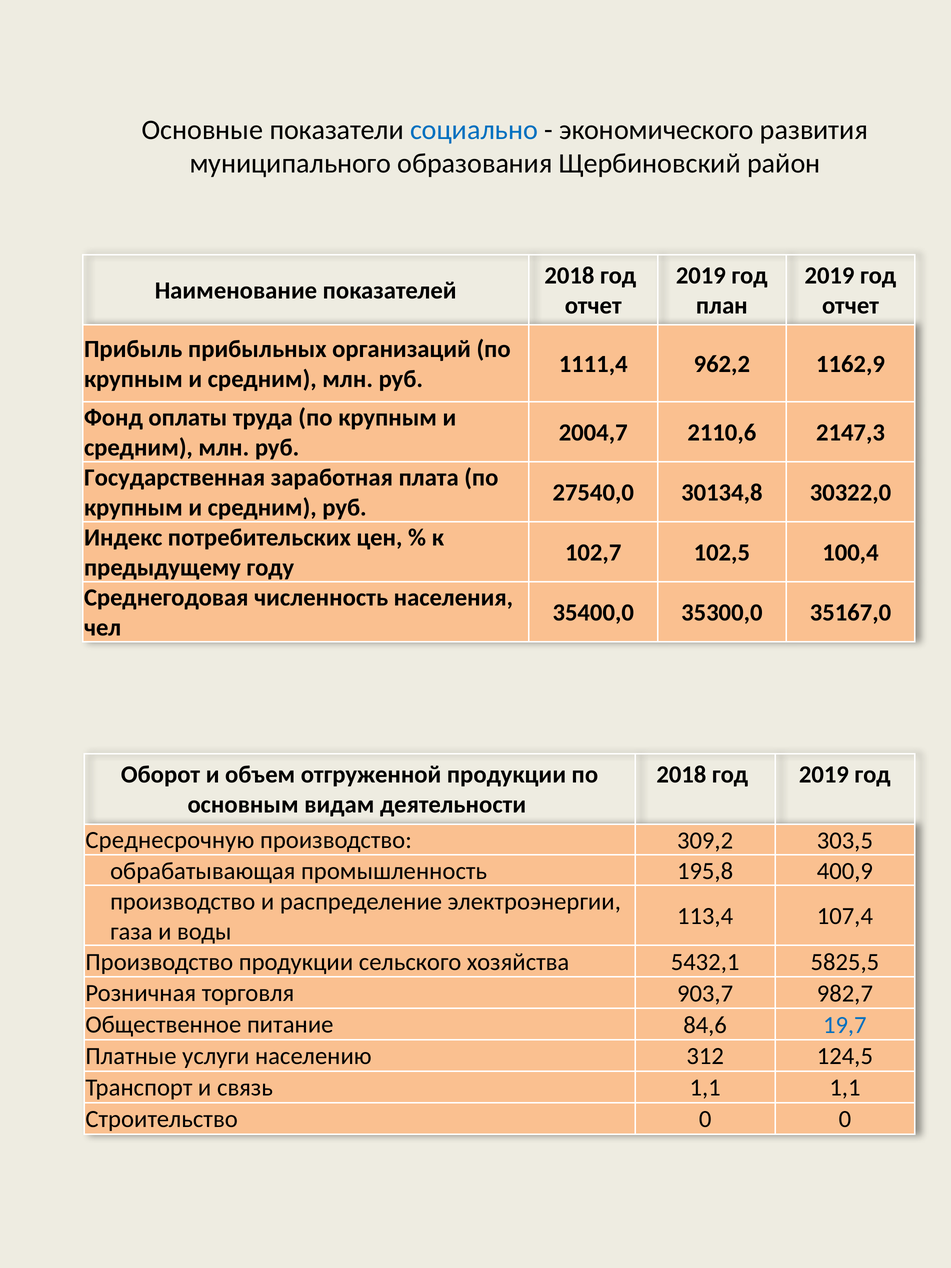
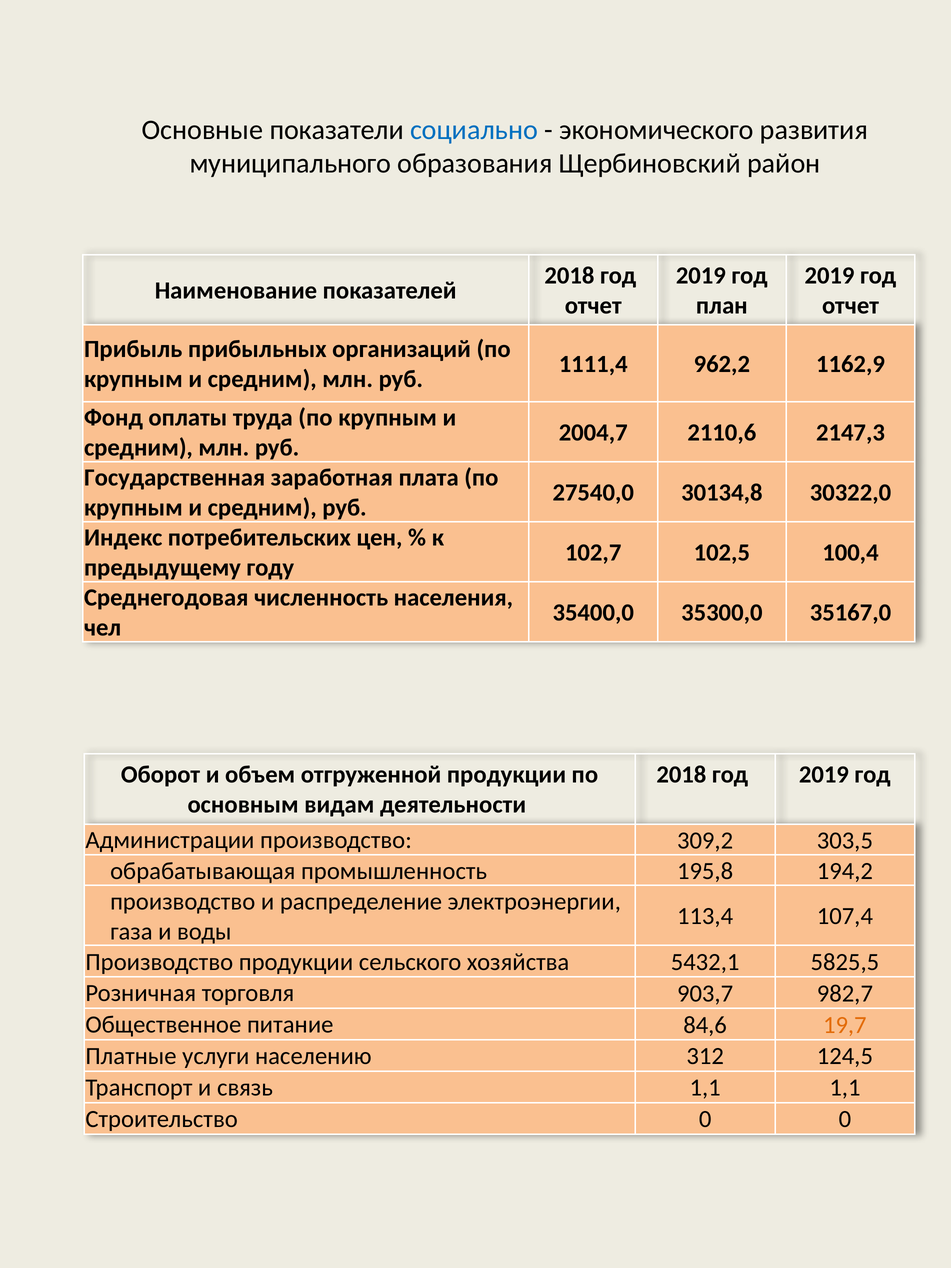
Среднесрочную: Среднесрочную -> Администрации
400,9: 400,9 -> 194,2
19,7 colour: blue -> orange
